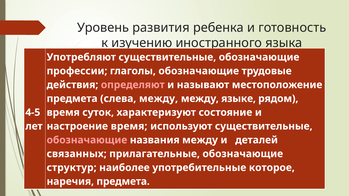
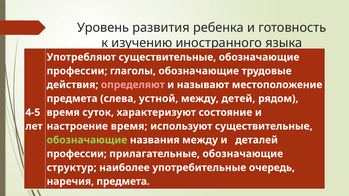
слева между: между -> устной
языке: языке -> детей
обозначающие at (87, 140) colour: pink -> light green
связанных at (77, 154): связанных -> профессии
которое: которое -> очередь
